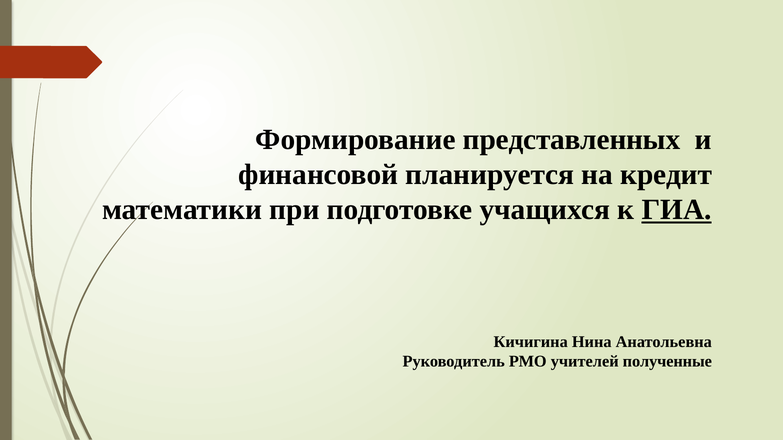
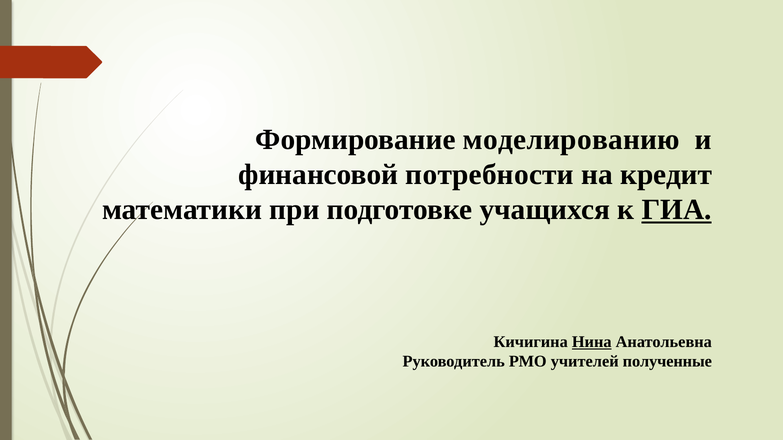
представленных: представленных -> моделированию
планируется: планируется -> потребности
Нина underline: none -> present
